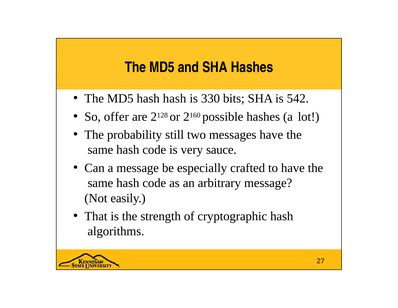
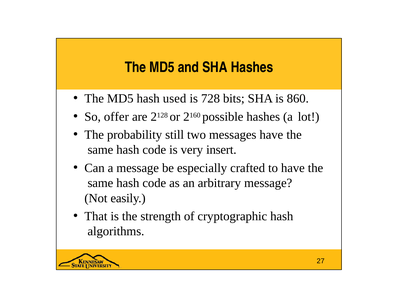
hash hash: hash -> used
330: 330 -> 728
542: 542 -> 860
sauce: sauce -> insert
